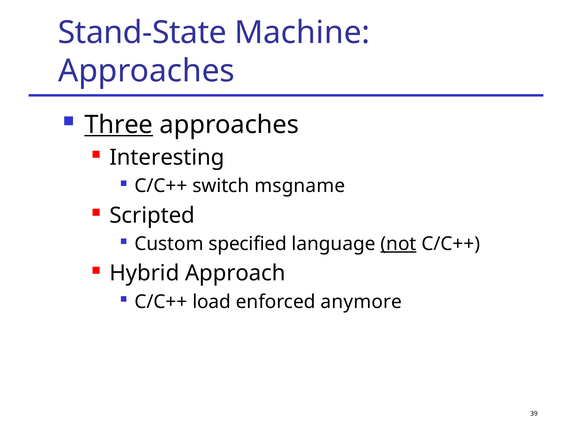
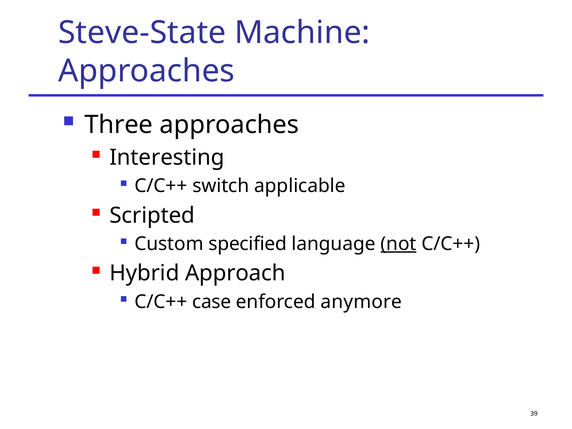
Stand-State: Stand-State -> Steve-State
Three underline: present -> none
msgname: msgname -> applicable
load: load -> case
